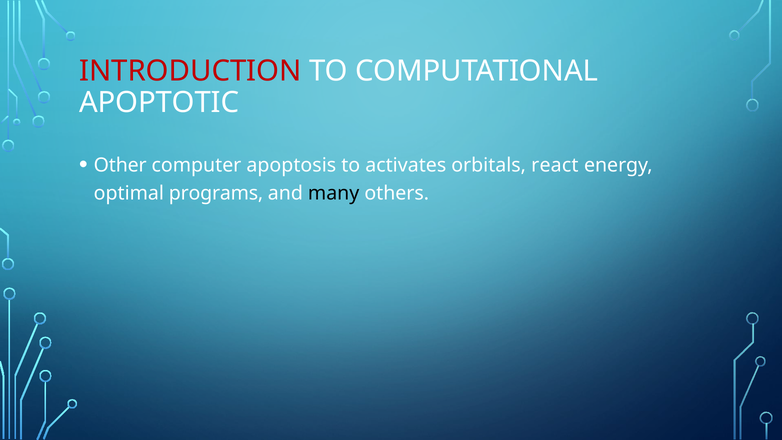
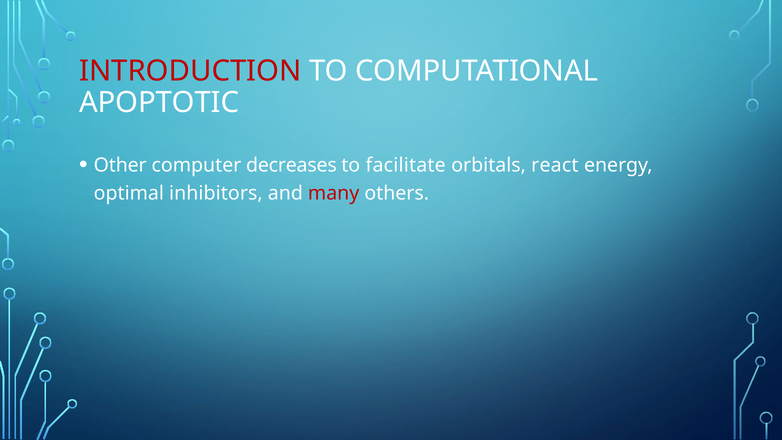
apoptosis: apoptosis -> decreases
activates: activates -> facilitate
programs: programs -> inhibitors
many colour: black -> red
